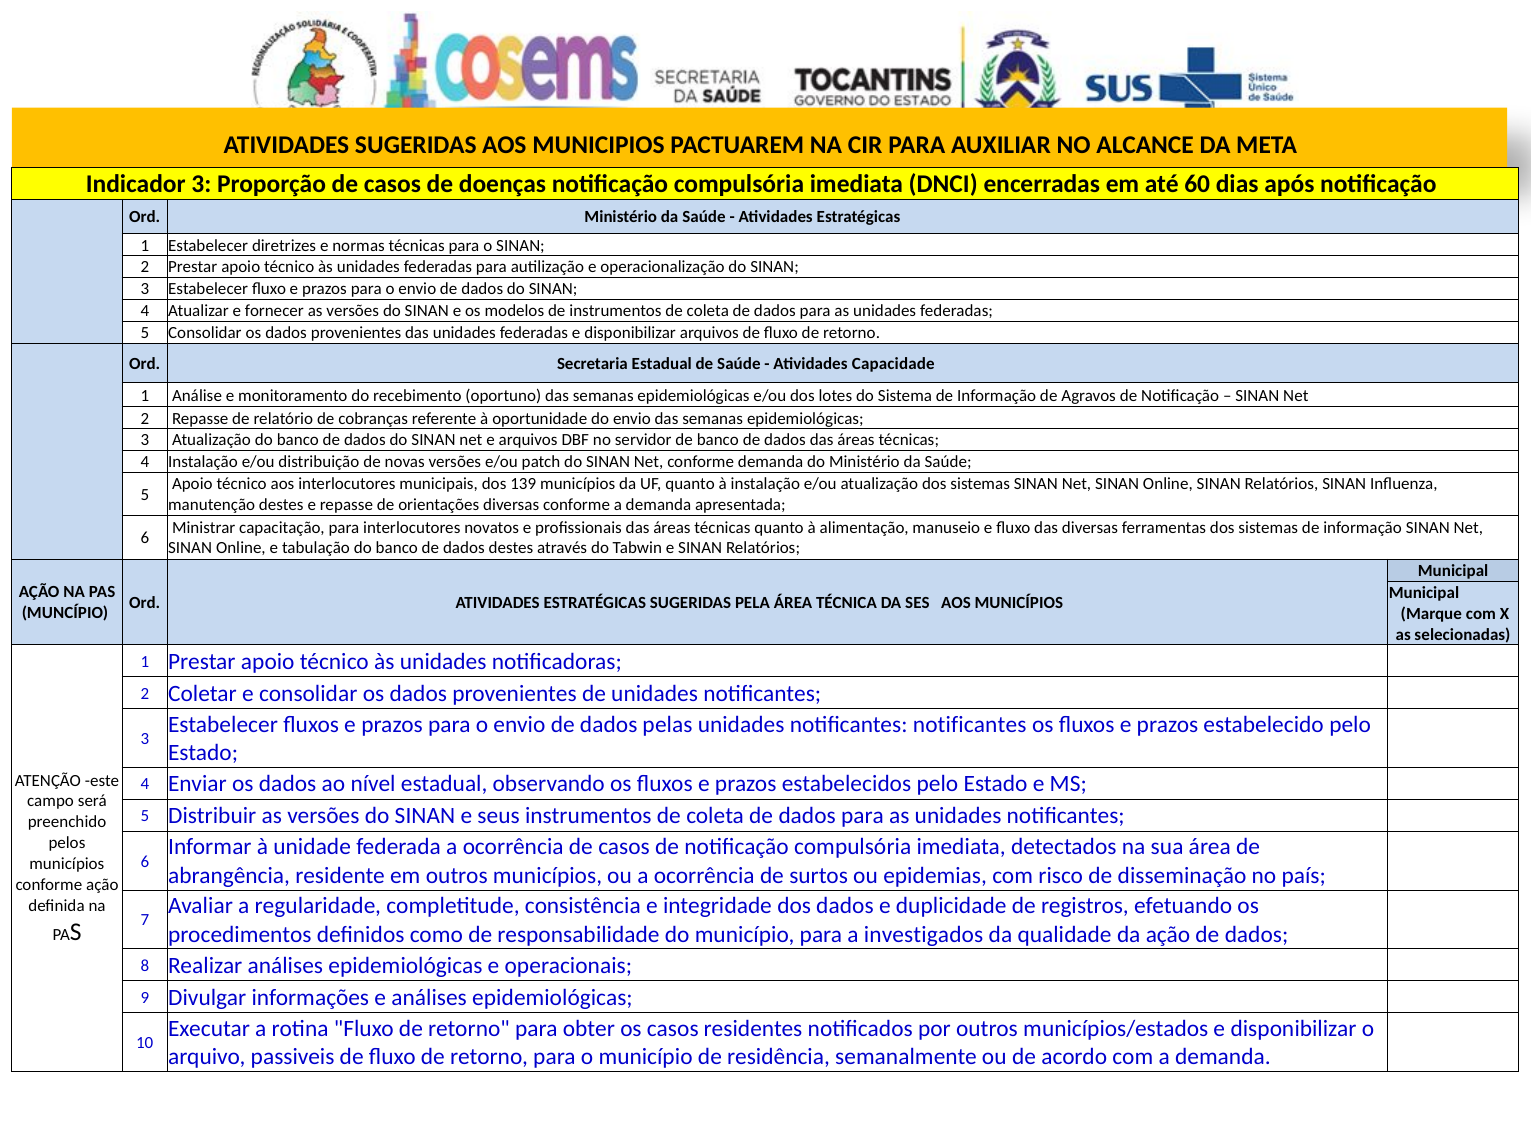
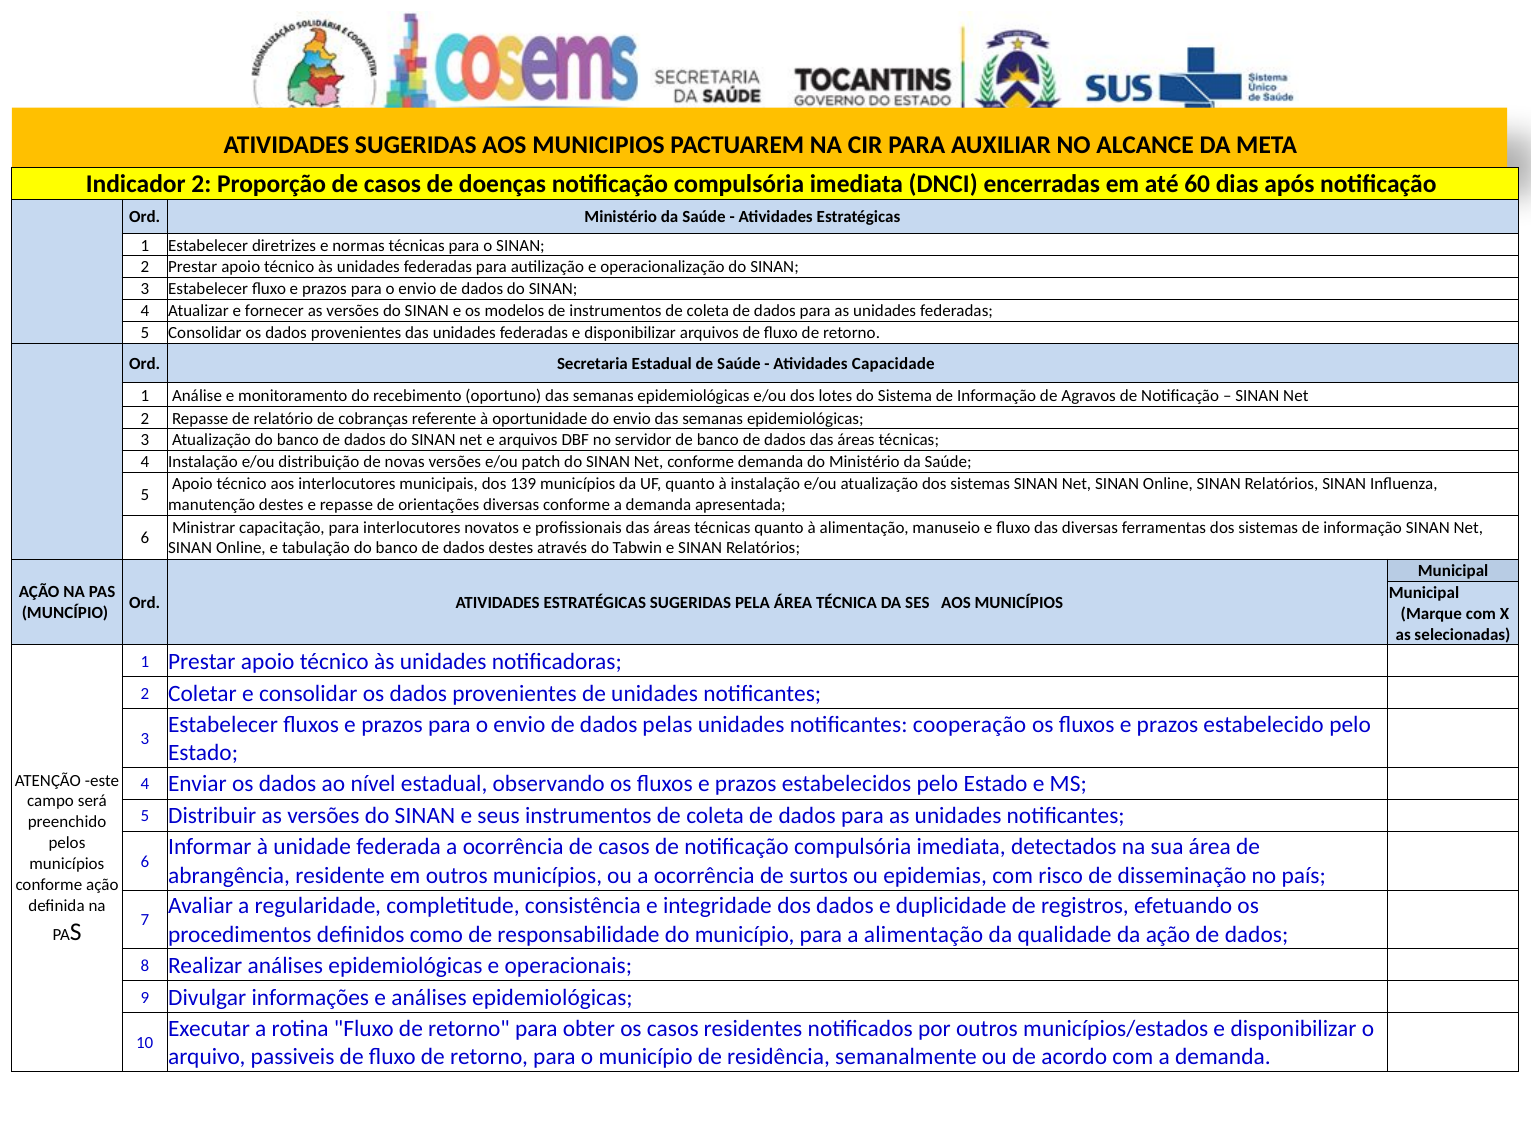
Indicador 3: 3 -> 2
notificantes notificantes: notificantes -> cooperação
a investigados: investigados -> alimentação
